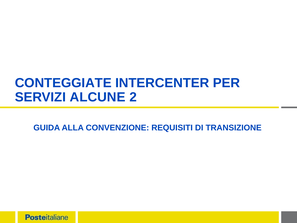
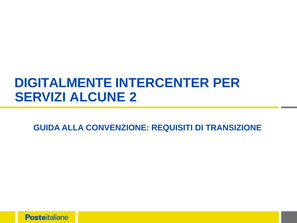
CONTEGGIATE: CONTEGGIATE -> DIGITALMENTE
